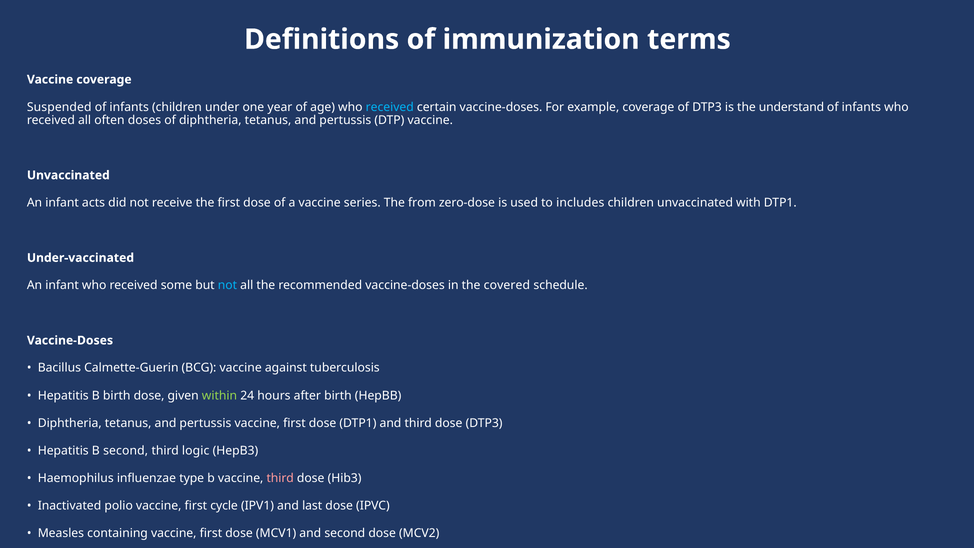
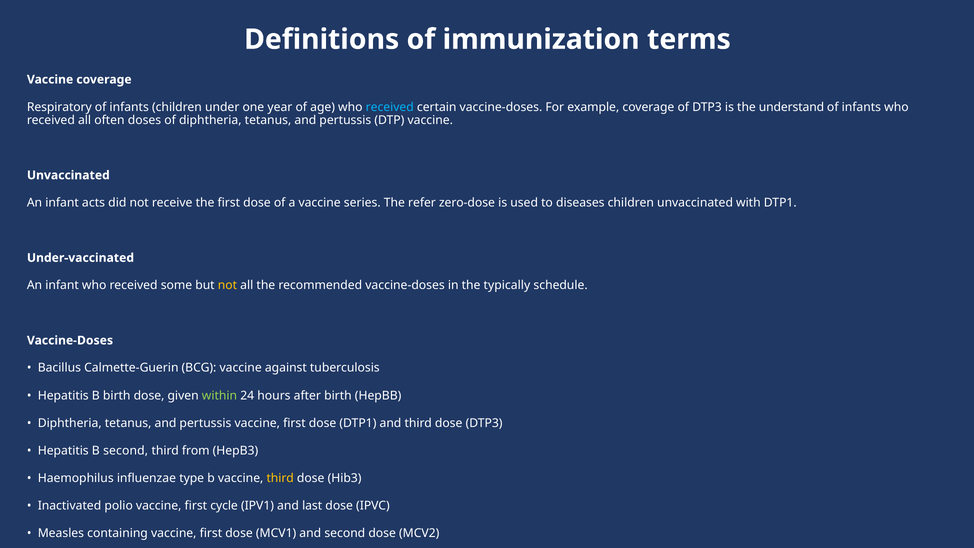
Suspended: Suspended -> Respiratory
The from: from -> refer
includes: includes -> diseases
not at (227, 285) colour: light blue -> yellow
covered: covered -> typically
third logic: logic -> from
third at (280, 478) colour: pink -> yellow
